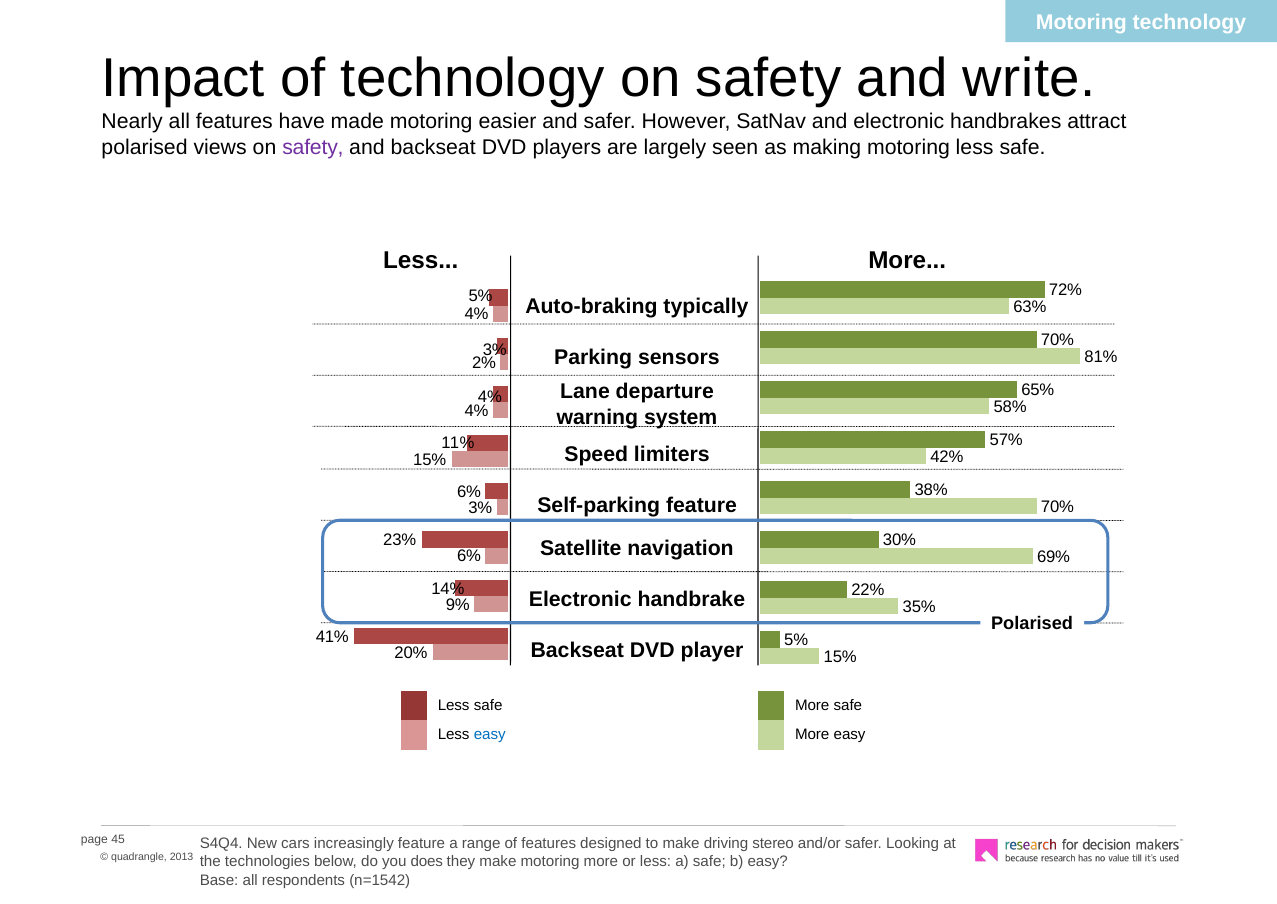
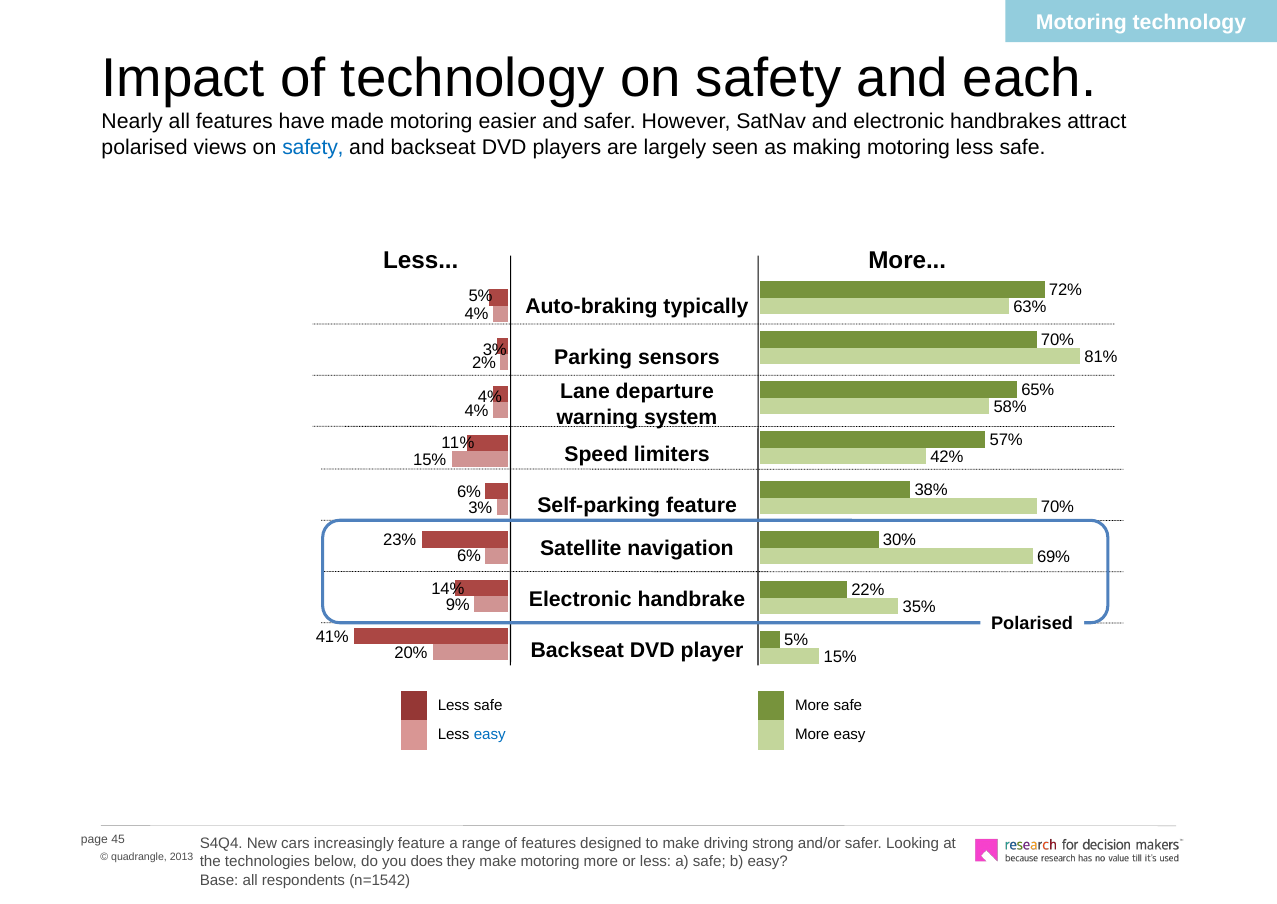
write: write -> each
safety at (313, 147) colour: purple -> blue
stereo: stereo -> strong
